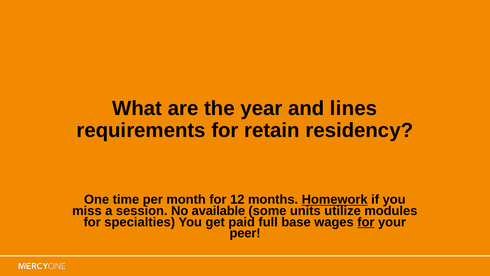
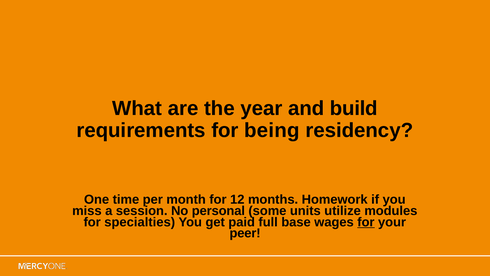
lines: lines -> build
retain: retain -> being
Homework underline: present -> none
available: available -> personal
